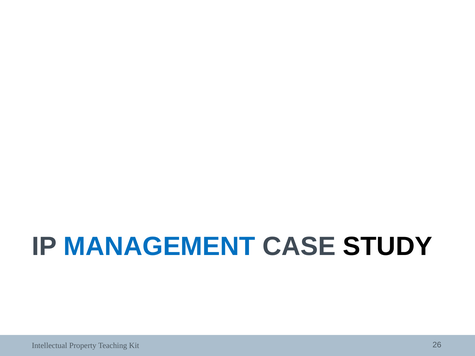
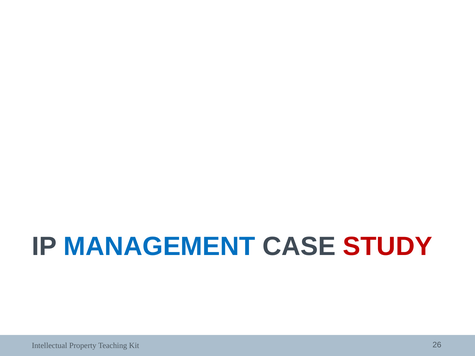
STUDY colour: black -> red
